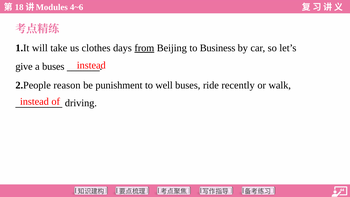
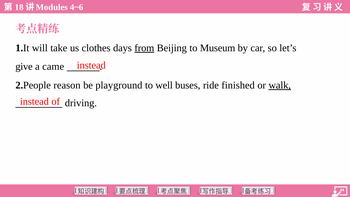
Business: Business -> Museum
a buses: buses -> came
punishment: punishment -> playground
recently: recently -> finished
walk underline: none -> present
